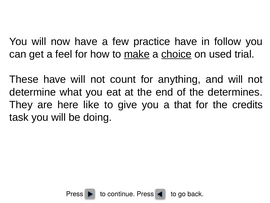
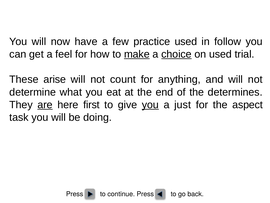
practice have: have -> used
These have: have -> arise
are underline: none -> present
like: like -> first
you at (150, 105) underline: none -> present
that: that -> just
credits: credits -> aspect
